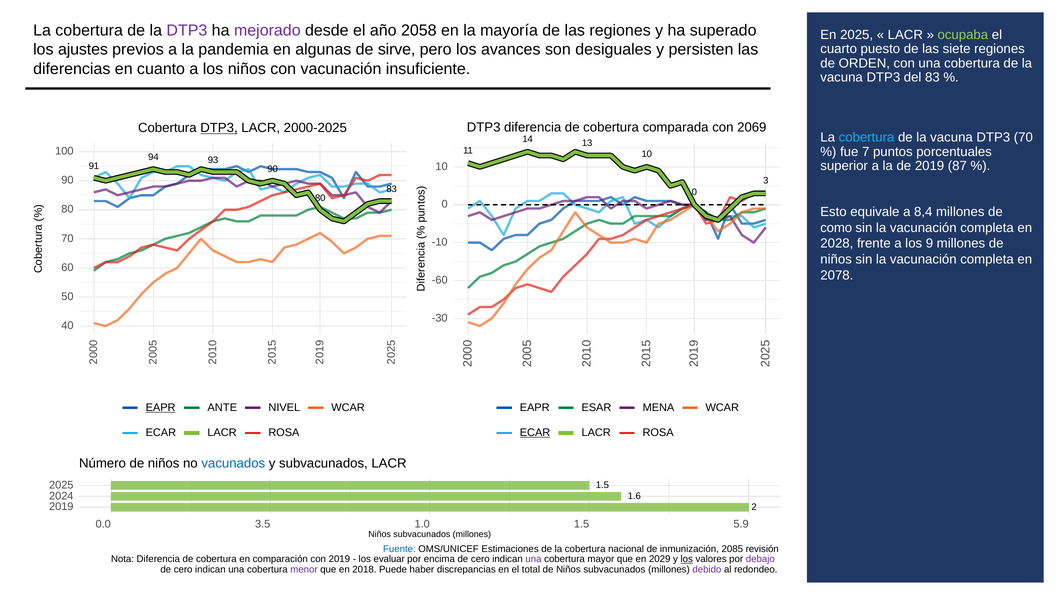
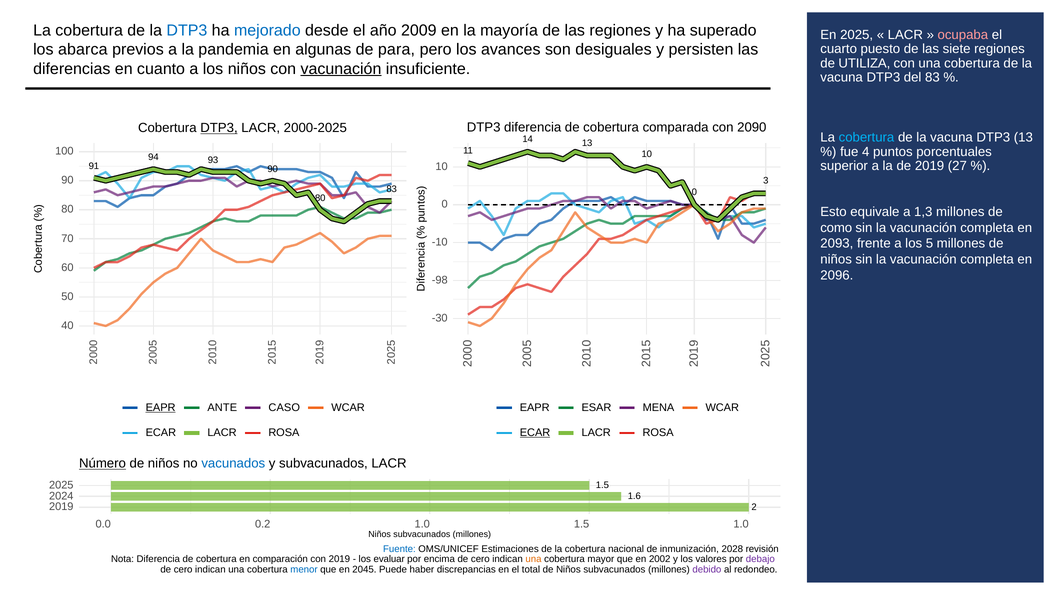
DTP3 at (187, 30) colour: purple -> blue
mejorado colour: purple -> blue
2058: 2058 -> 2009
ocupaba colour: light green -> pink
ajustes: ajustes -> abarca
sirve: sirve -> para
ORDEN: ORDEN -> UTILIZA
vacunación at (341, 69) underline: none -> present
2069: 2069 -> 2090
DTP3 70: 70 -> 13
7: 7 -> 4
87: 87 -> 27
8,4: 8,4 -> 1,3
2028: 2028 -> 2093
los 9: 9 -> 5
2078: 2078 -> 2096
-60: -60 -> -98
NIVEL: NIVEL -> CASO
Número underline: none -> present
3.5: 3.5 -> 0.2
1.5 5.9: 5.9 -> 1.0
2085: 2085 -> 2028
una at (533, 559) colour: purple -> orange
2029: 2029 -> 2002
los at (687, 559) underline: present -> none
menor colour: purple -> blue
2018: 2018 -> 2045
